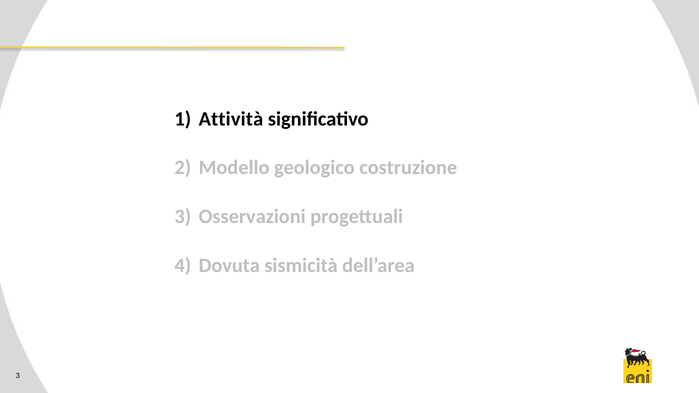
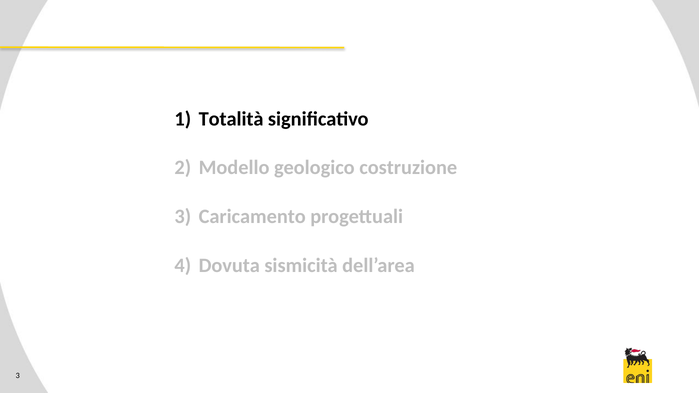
Attività: Attività -> Totalità
Osservazioni: Osservazioni -> Caricamento
